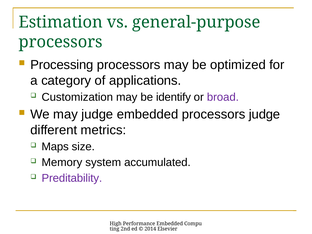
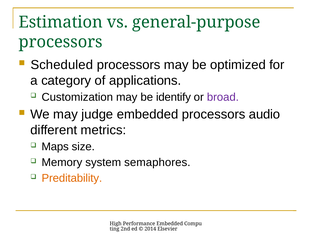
Processing: Processing -> Scheduled
processors judge: judge -> audio
accumulated: accumulated -> semaphores
Preditability colour: purple -> orange
